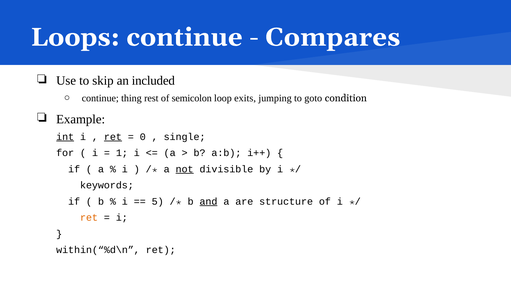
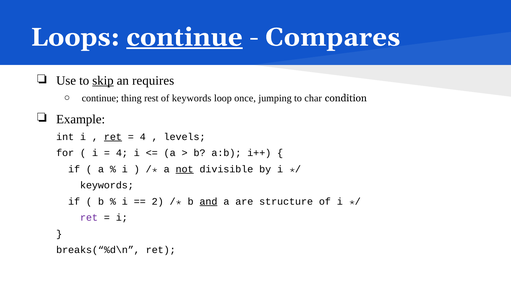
continue at (184, 37) underline: none -> present
skip underline: none -> present
included: included -> requires
of semicolon: semicolon -> keywords
exits: exits -> once
goto: goto -> char
int underline: present -> none
0 at (143, 137): 0 -> 4
single: single -> levels
1 at (122, 153): 1 -> 4
5: 5 -> 2
ret at (89, 218) colour: orange -> purple
within(“%d\n: within(“%d\n -> breaks(“%d\n
